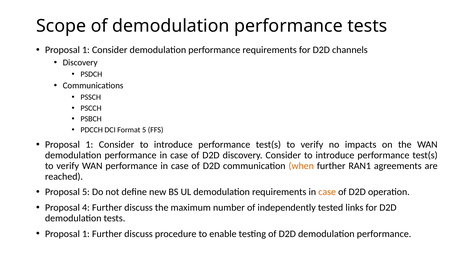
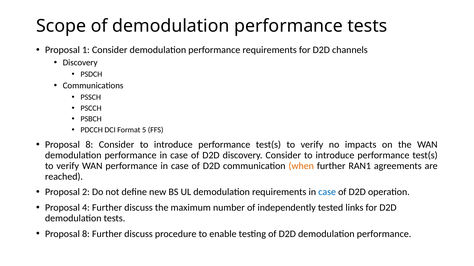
1 at (89, 145): 1 -> 8
Proposal 5: 5 -> 2
case at (327, 192) colour: orange -> blue
1 at (86, 234): 1 -> 8
